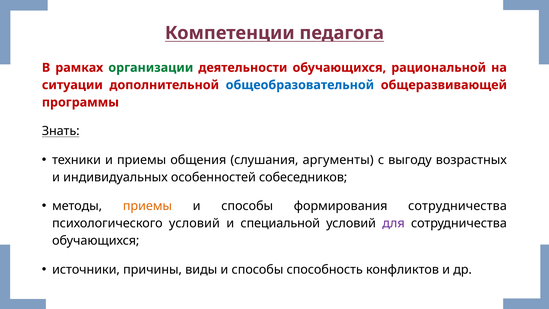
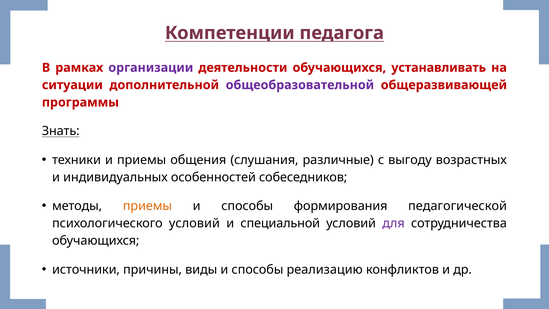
организации colour: green -> purple
рациональной: рациональной -> устанавливать
общеобразовательной colour: blue -> purple
аргументы: аргументы -> различные
формирования сотрудничества: сотрудничества -> педагогической
способность: способность -> реализацию
